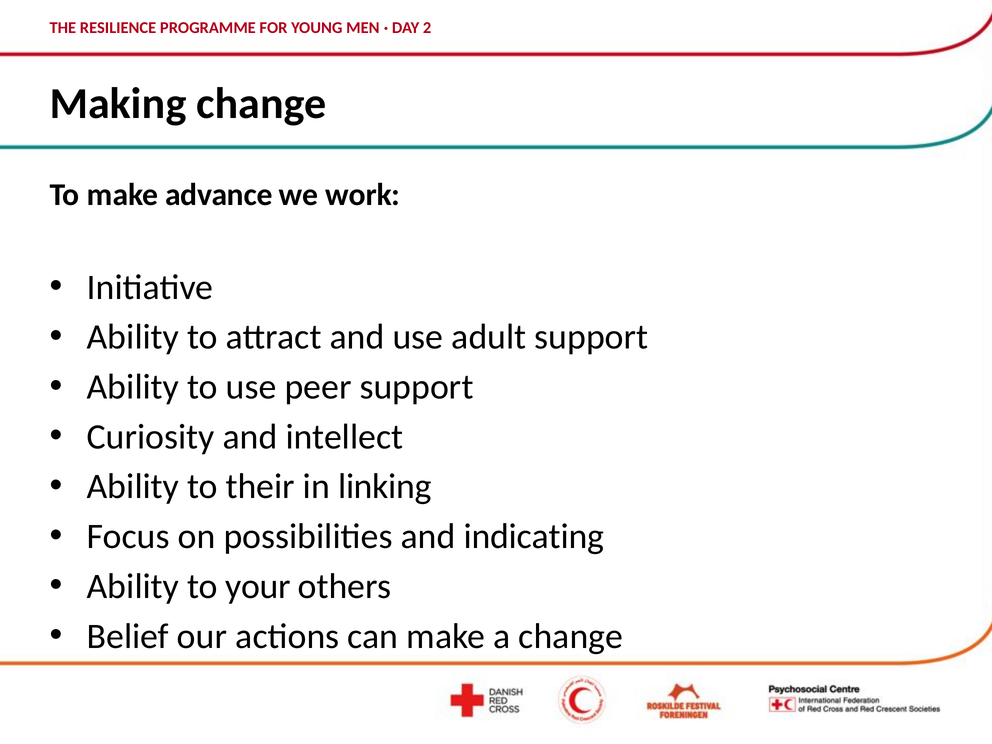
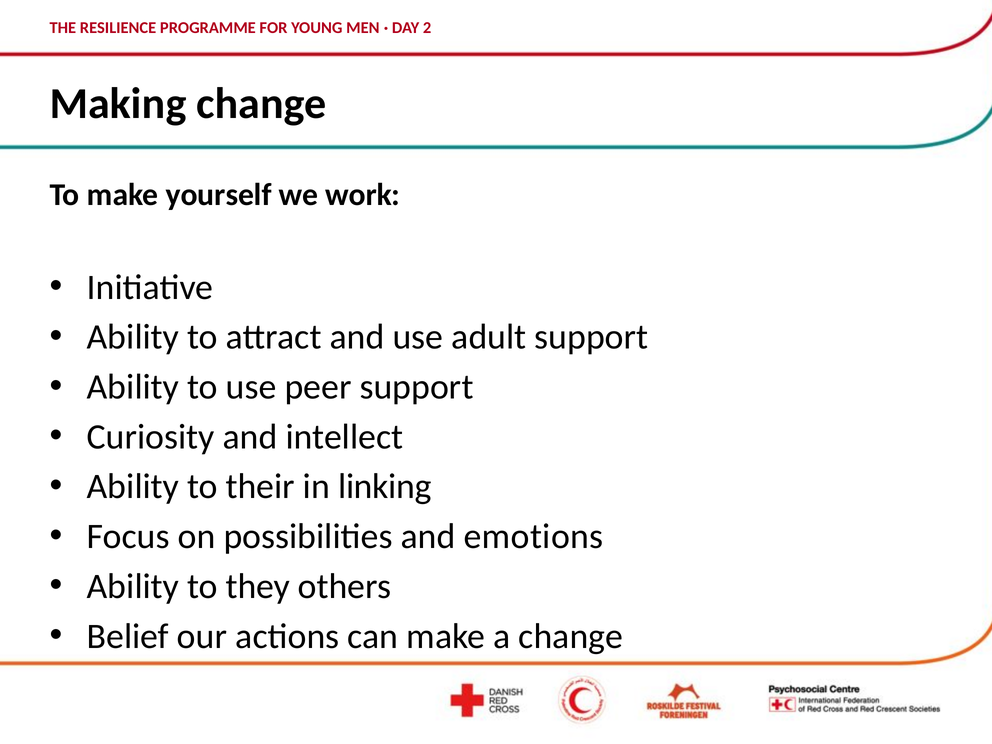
advance: advance -> yourself
indicating: indicating -> emotions
your: your -> they
